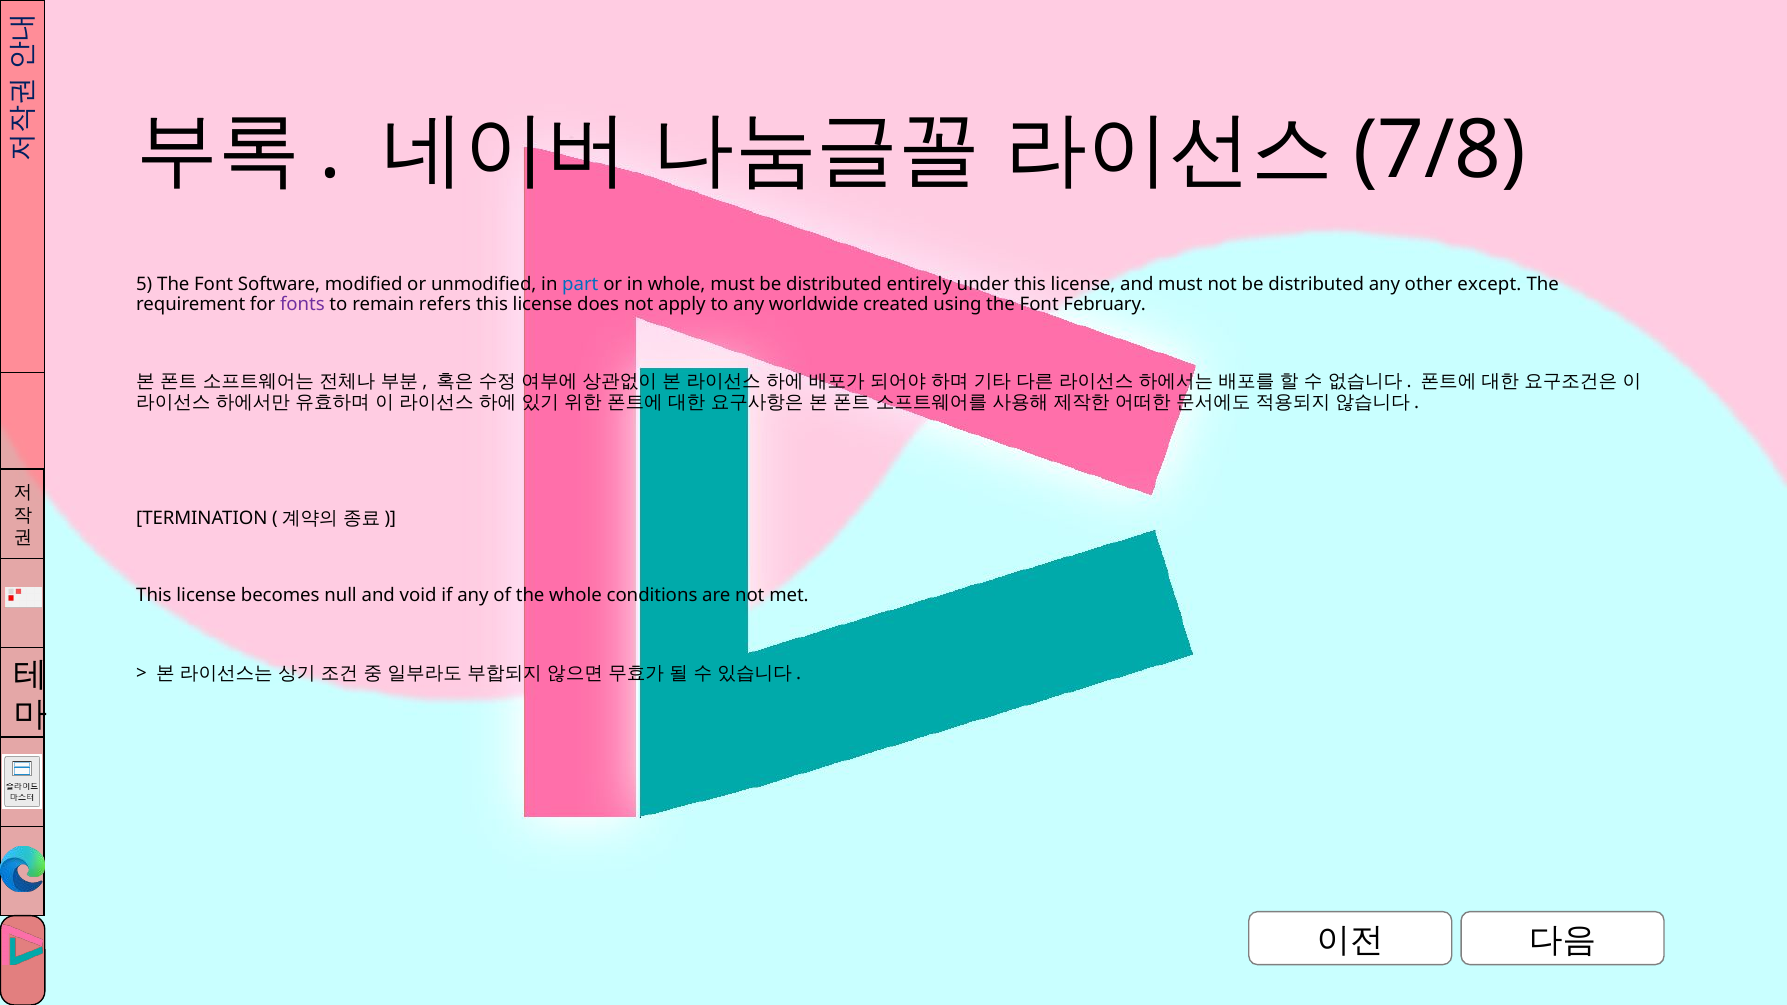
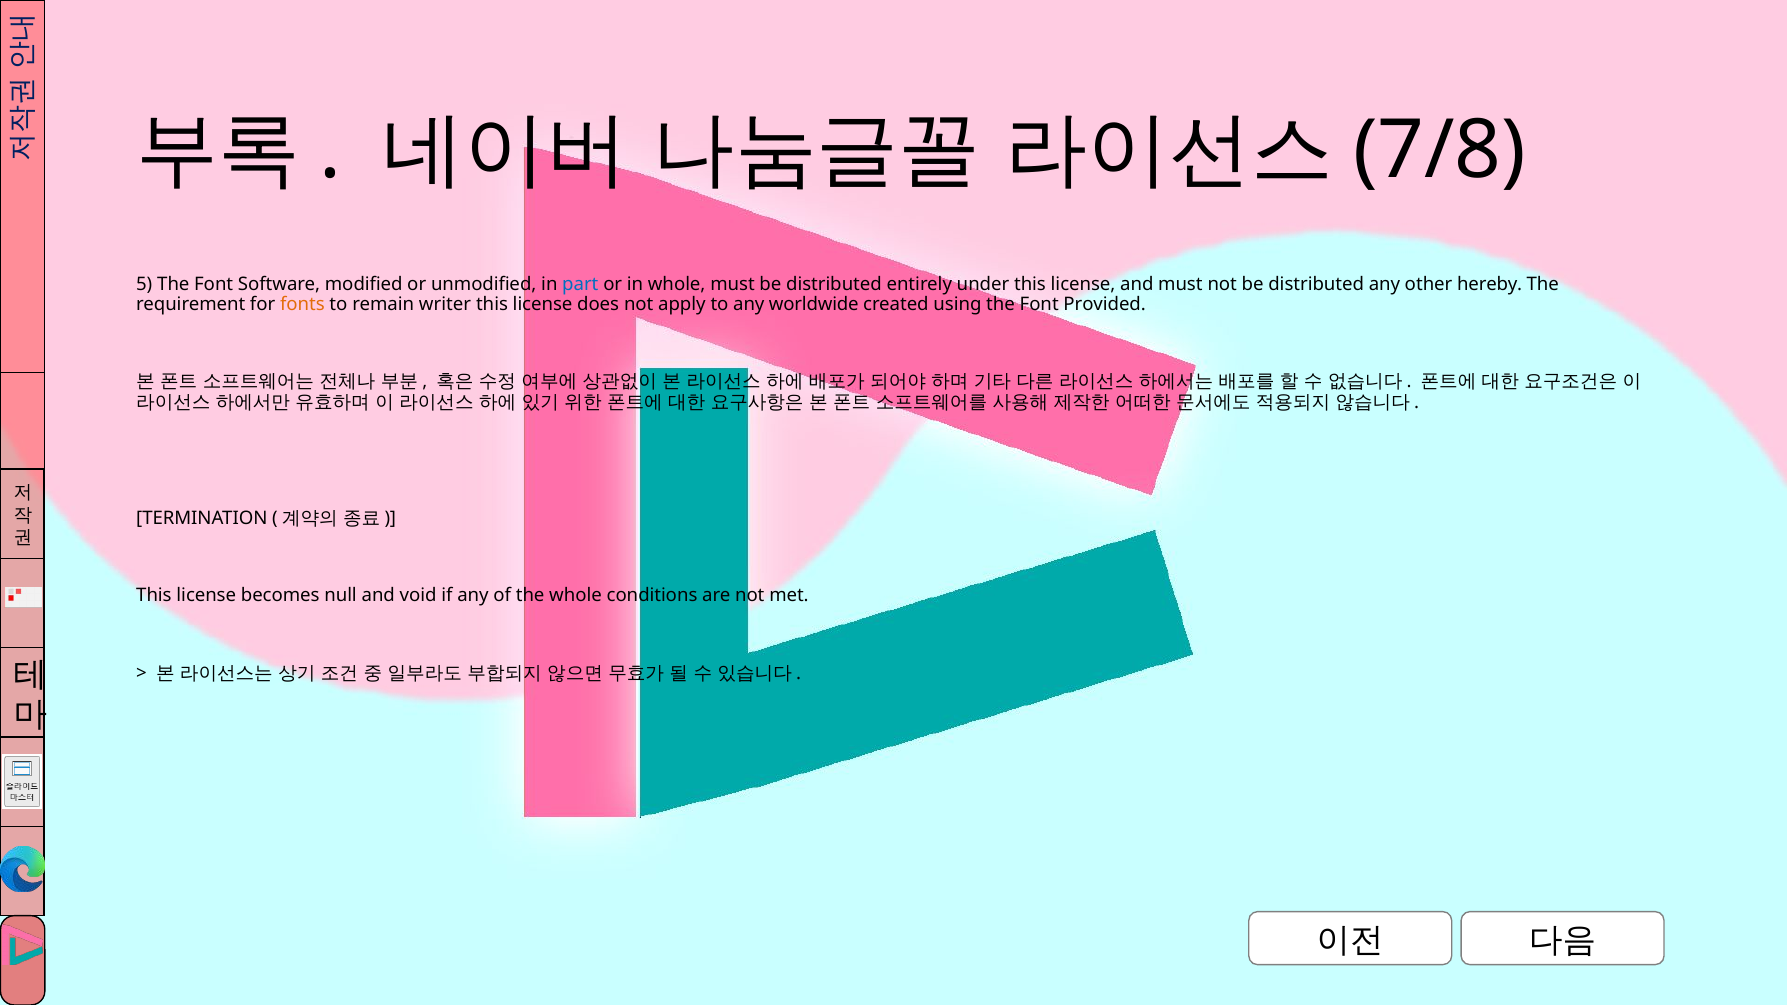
except: except -> hereby
fonts colour: purple -> orange
refers: refers -> writer
February: February -> Provided
